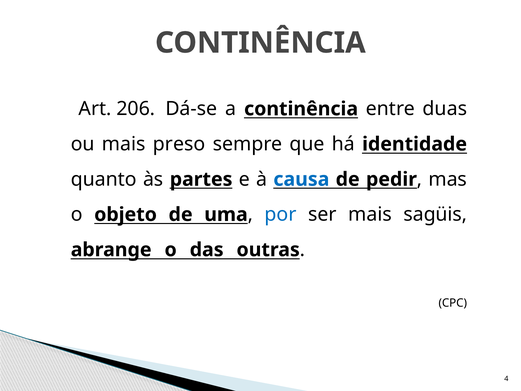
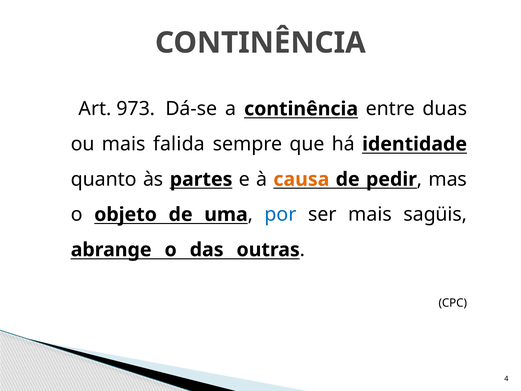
206: 206 -> 973
preso: preso -> falida
causa colour: blue -> orange
